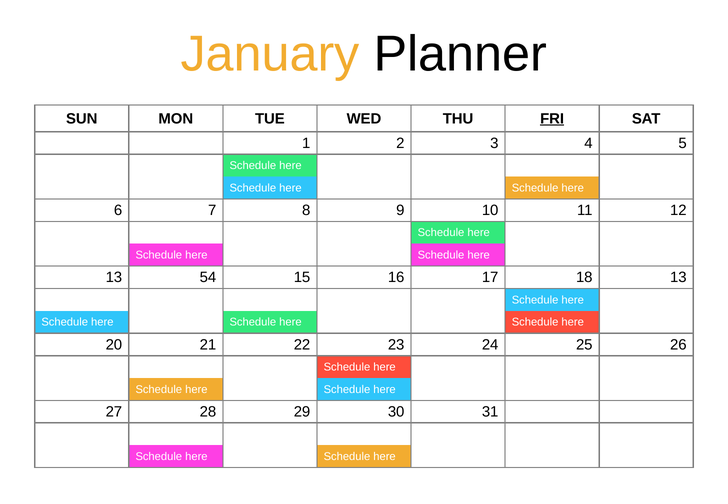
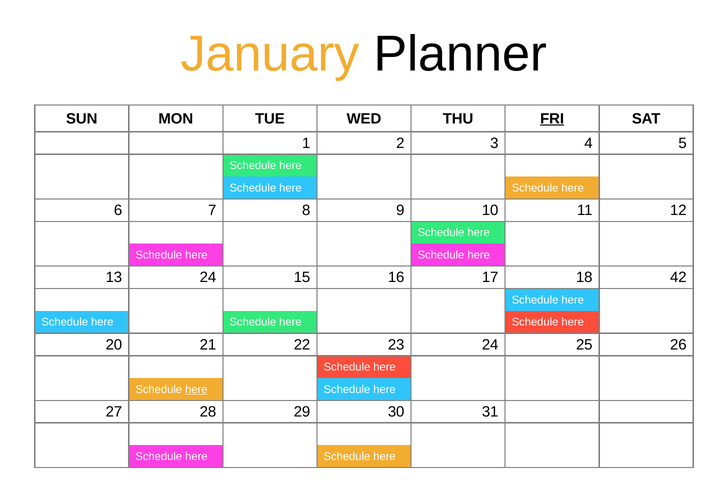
13 54: 54 -> 24
18 13: 13 -> 42
here at (196, 389) underline: none -> present
